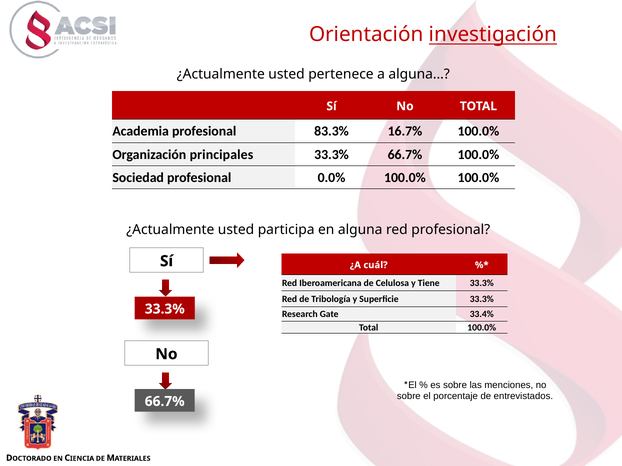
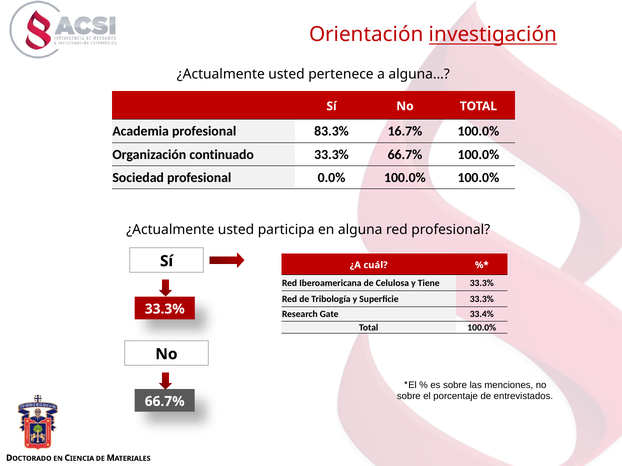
principales: principales -> continuado
